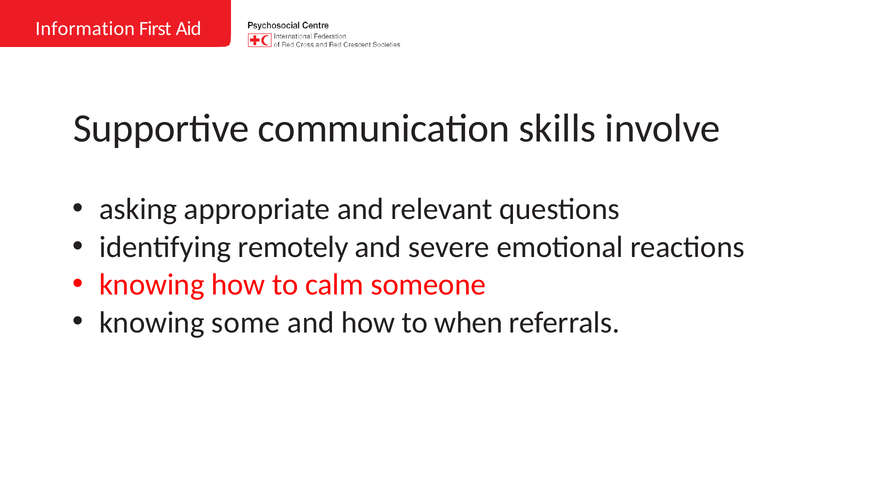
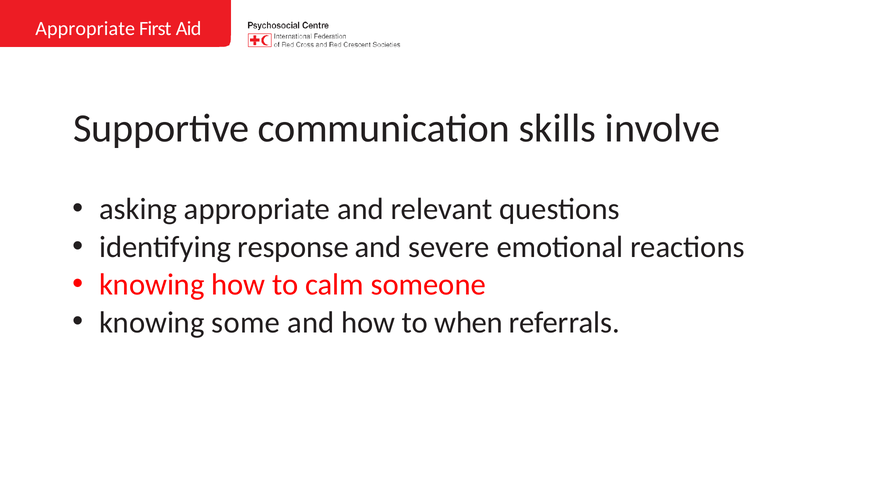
Information at (85, 29): Information -> Appropriate
remotely: remotely -> response
